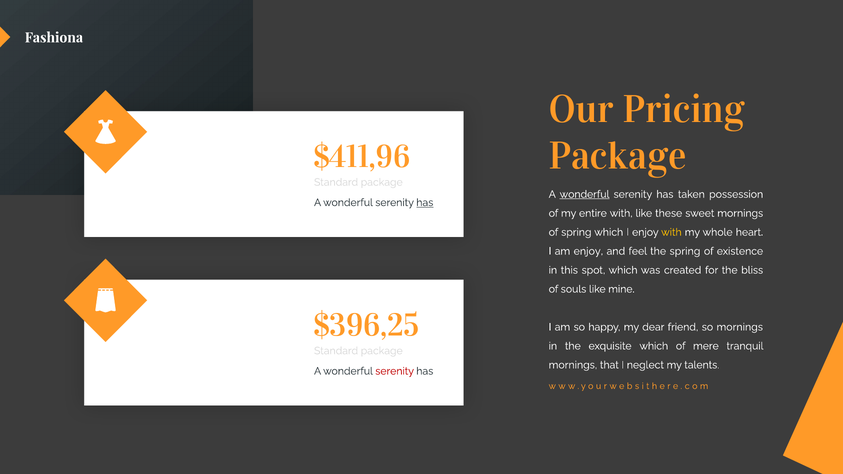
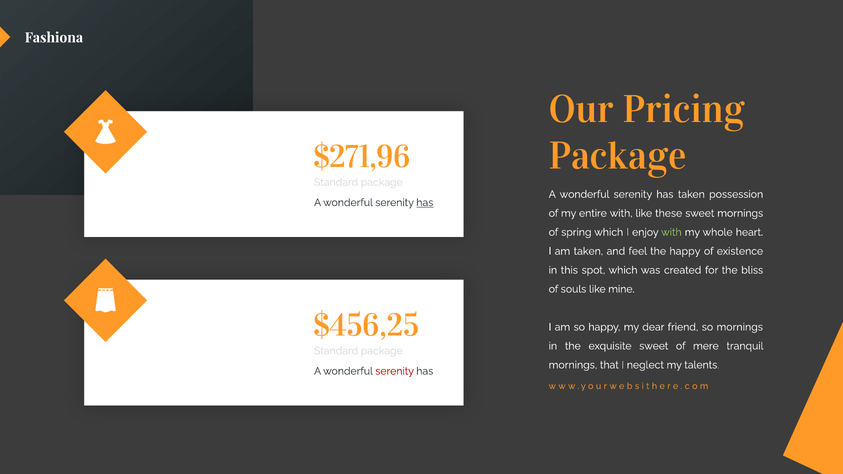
$411,96: $411,96 -> $271,96
wonderful at (585, 194) underline: present -> none
with at (671, 232) colour: yellow -> light green
am enjoy: enjoy -> taken
the spring: spring -> happy
$396,25: $396,25 -> $456,25
exquisite which: which -> sweet
